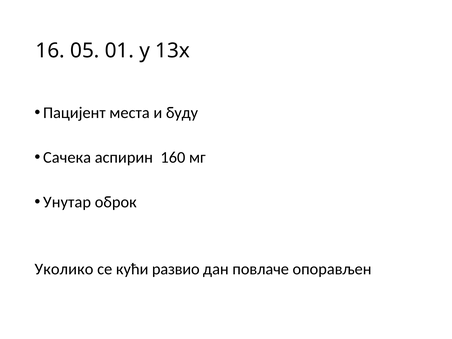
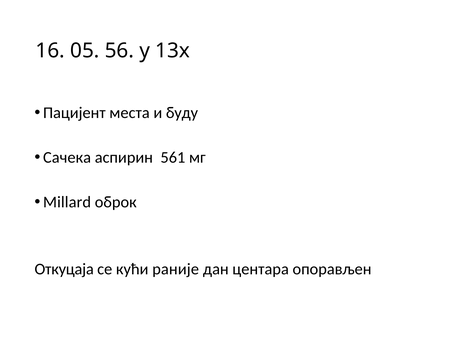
01: 01 -> 56
160: 160 -> 561
Унутар: Унутар -> Millard
Уколико: Уколико -> Откуцаја
развио: развио -> раније
повлаче: повлаче -> центара
